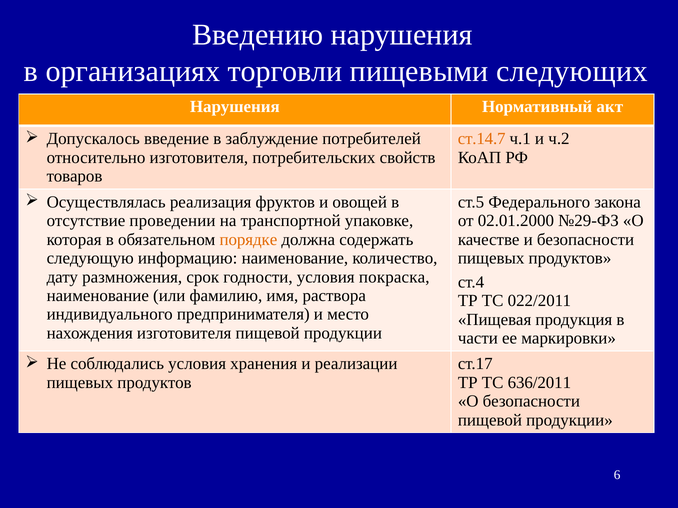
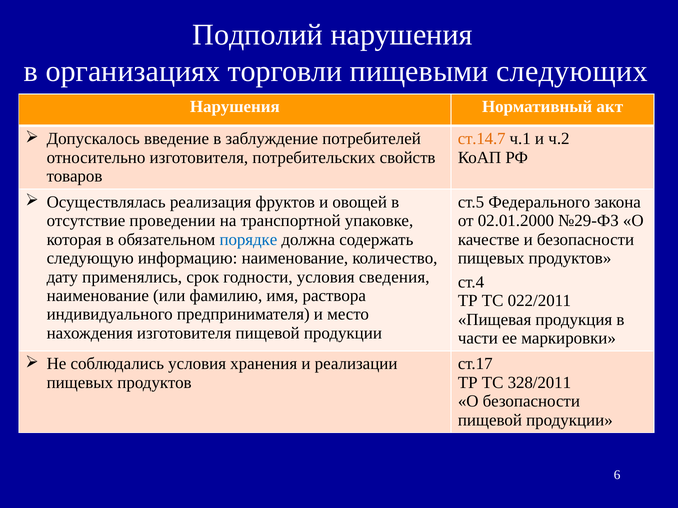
Введению: Введению -> Подполий
порядке colour: orange -> blue
размножения: размножения -> применялись
покраска: покраска -> сведения
636/2011: 636/2011 -> 328/2011
